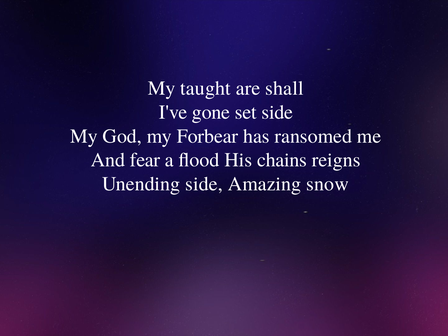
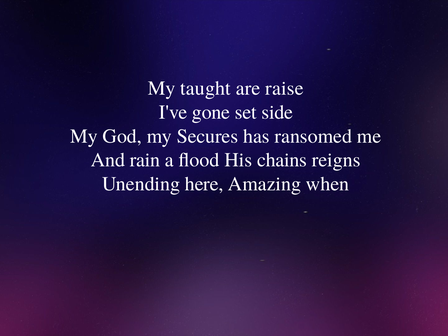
shall: shall -> raise
Forbear: Forbear -> Secures
fear: fear -> rain
Unending side: side -> here
snow: snow -> when
